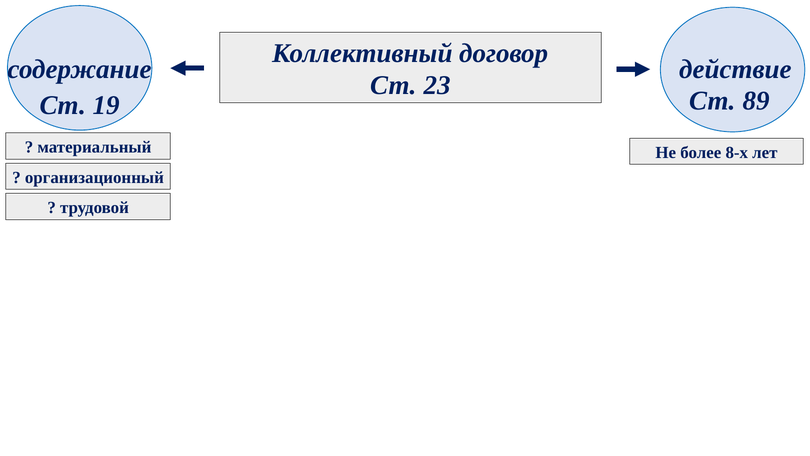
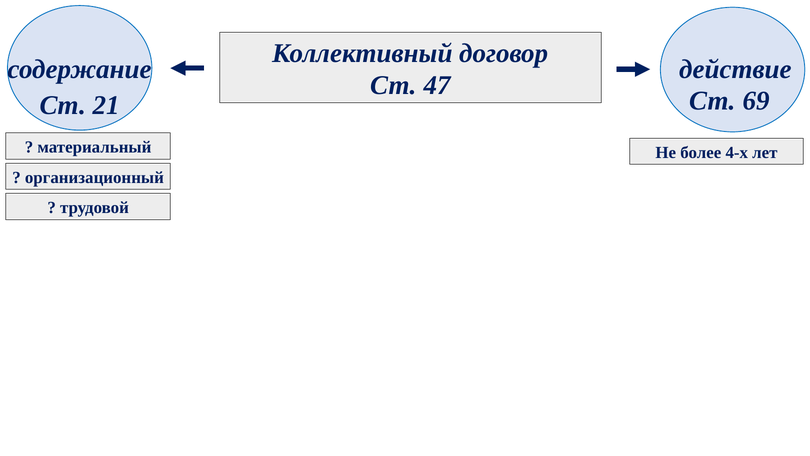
23: 23 -> 47
89: 89 -> 69
19: 19 -> 21
8-х: 8-х -> 4-х
